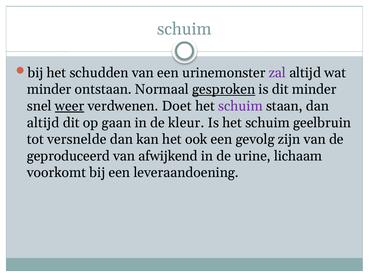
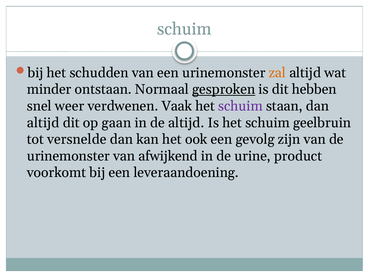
zal colour: purple -> orange
dit minder: minder -> hebben
weer underline: present -> none
Doet: Doet -> Vaak
de kleur: kleur -> altijd
geproduceerd at (68, 156): geproduceerd -> urinemonster
lichaam: lichaam -> product
